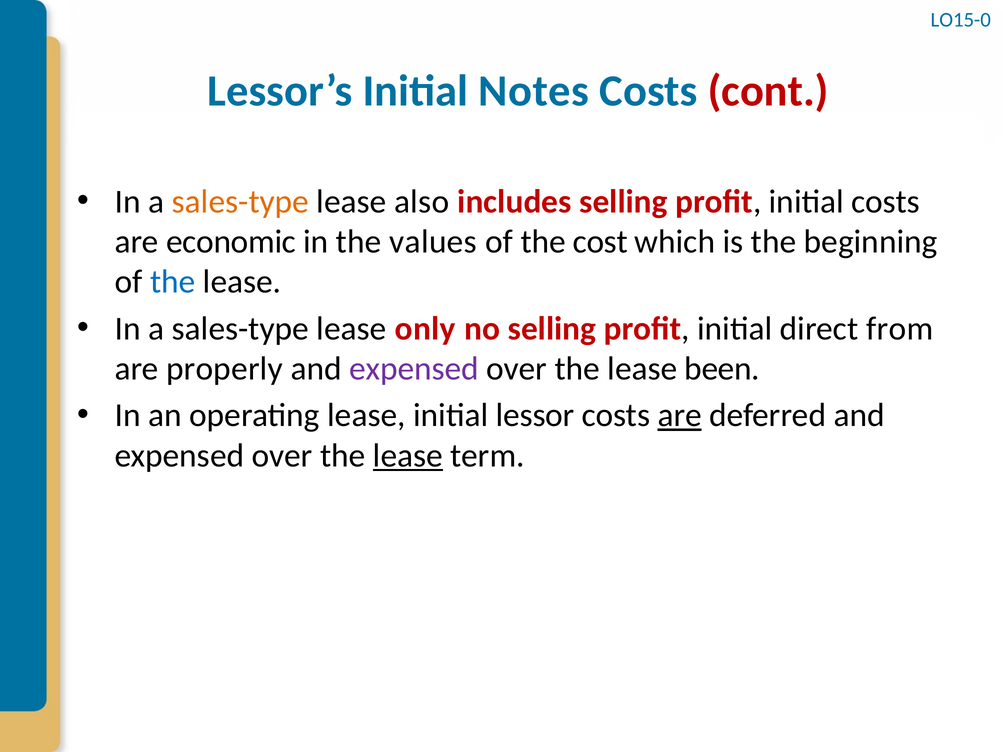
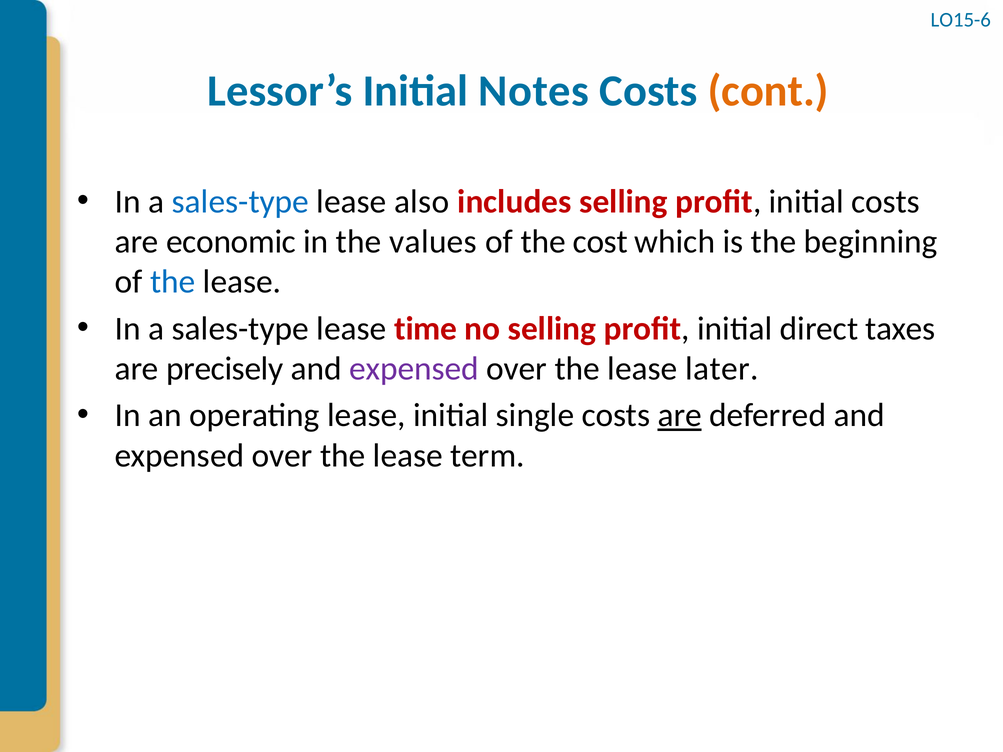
LO15-0: LO15-0 -> LO15-6
cont colour: red -> orange
sales-type at (240, 202) colour: orange -> blue
only: only -> time
from: from -> taxes
properly: properly -> precisely
been: been -> later
lessor: lessor -> single
lease at (408, 456) underline: present -> none
